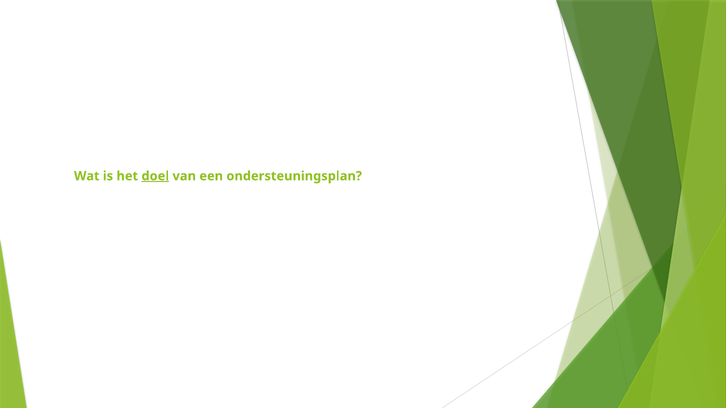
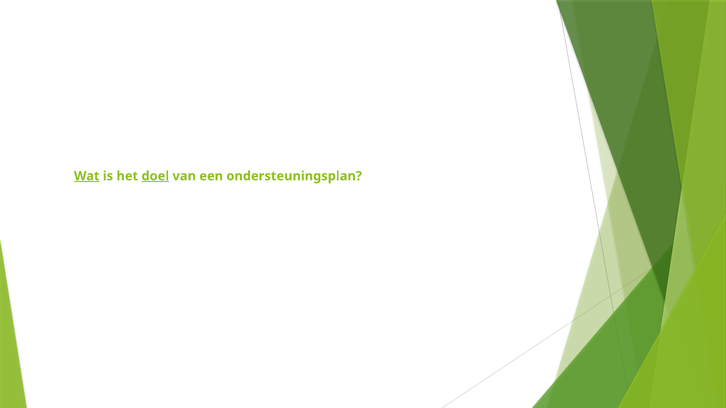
Wat underline: none -> present
